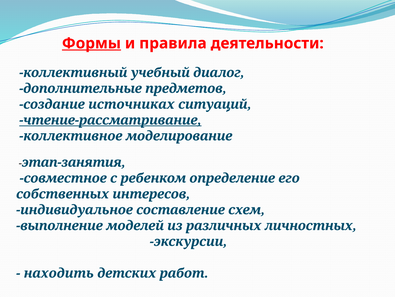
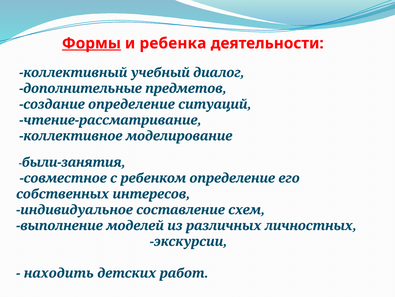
правила: правила -> ребенка
создание источниках: источниках -> определение
чтение-рассматривание underline: present -> none
этап-занятия: этап-занятия -> были-занятия
